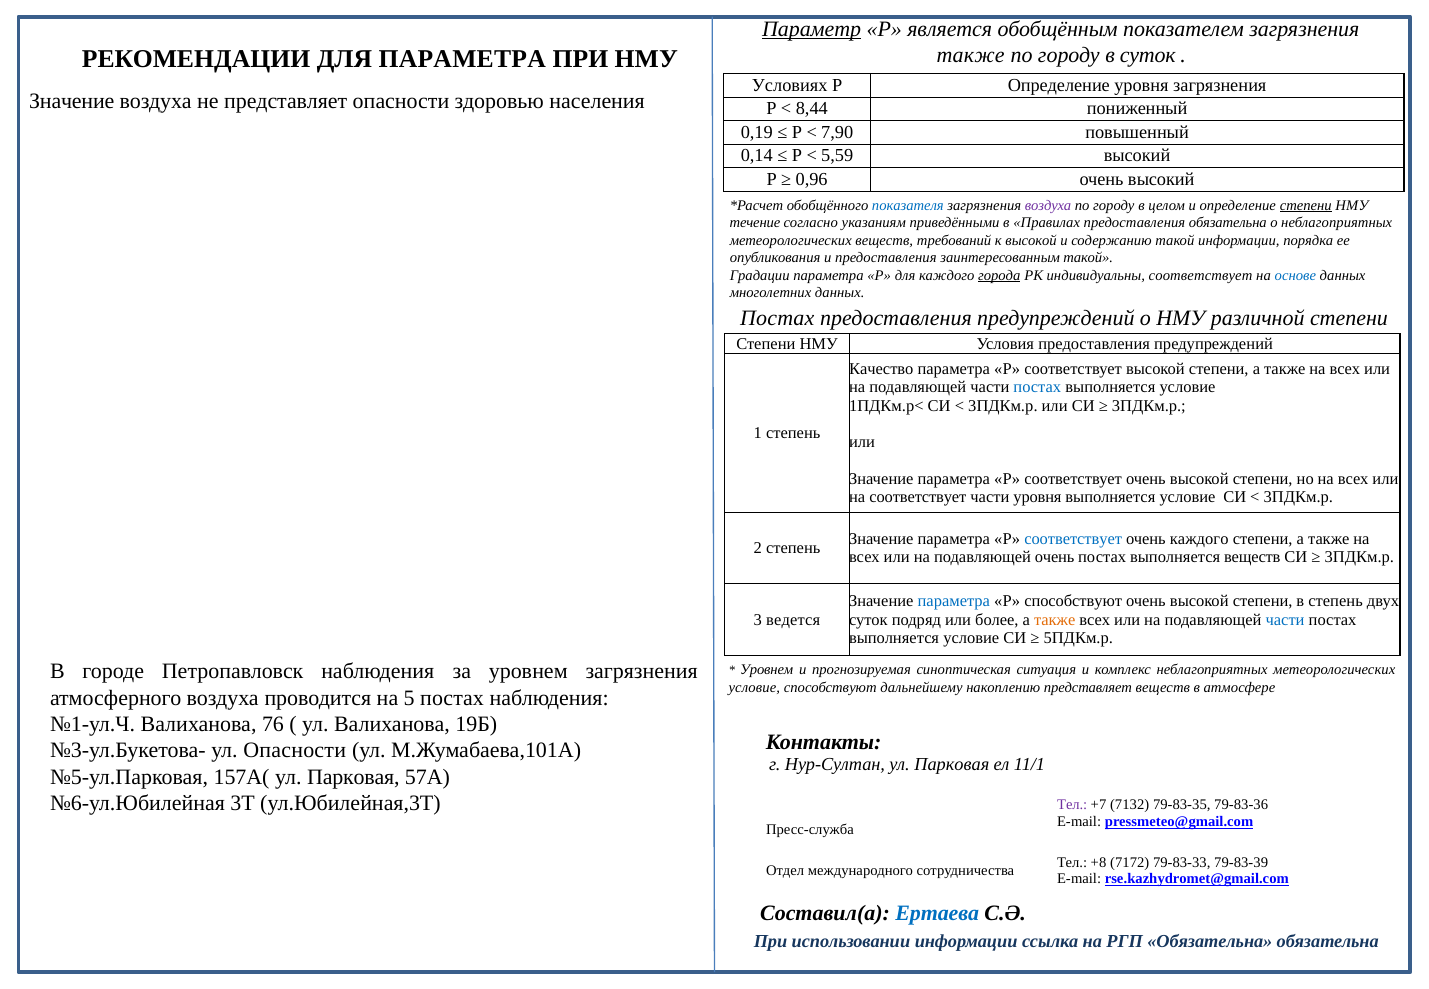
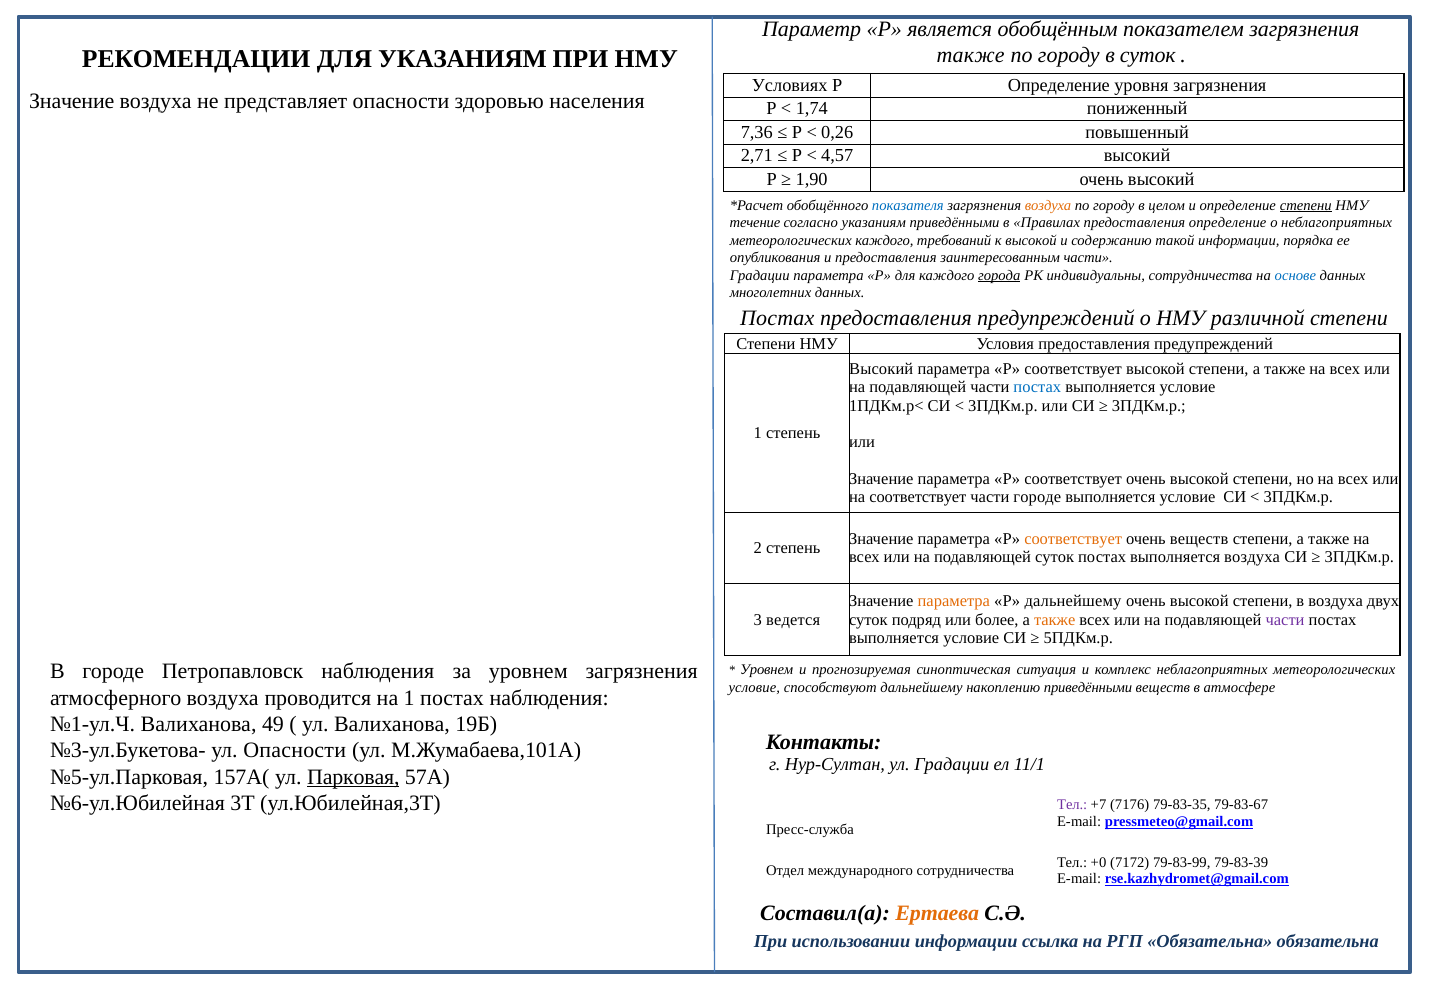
Параметр underline: present -> none
ДЛЯ ПАРАМЕТРА: ПАРАМЕТРА -> УКАЗАНИЯМ
8,44: 8,44 -> 1,74
0,19: 0,19 -> 7,36
7,90: 7,90 -> 0,26
0,14: 0,14 -> 2,71
5,59: 5,59 -> 4,57
0,96: 0,96 -> 1,90
воздуха at (1048, 205) colour: purple -> orange
предоставления обязательна: обязательна -> определение
метеорологических веществ: веществ -> каждого
заинтересованным такой: такой -> части
индивидуальны соответствует: соответствует -> сотрудничества
Качество at (881, 369): Качество -> Высокий
части уровня: уровня -> городе
соответствует at (1073, 539) colour: blue -> orange
очень каждого: каждого -> веществ
подавляющей очень: очень -> суток
выполняется веществ: веществ -> воздуха
параметра at (954, 601) colour: blue -> orange
Р способствуют: способствуют -> дальнейшему
в степень: степень -> воздуха
части at (1285, 620) colour: blue -> purple
накоплению представляет: представляет -> приведёнными
на 5: 5 -> 1
76: 76 -> 49
Нур-Султан ул Парковая: Парковая -> Градации
Парковая at (353, 777) underline: none -> present
7132: 7132 -> 7176
79-83-36: 79-83-36 -> 79-83-67
+8: +8 -> +0
79-83-33: 79-83-33 -> 79-83-99
Ертаева colour: blue -> orange
